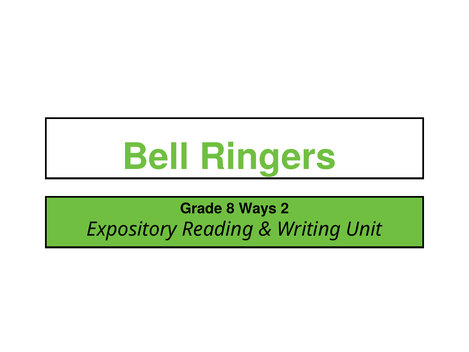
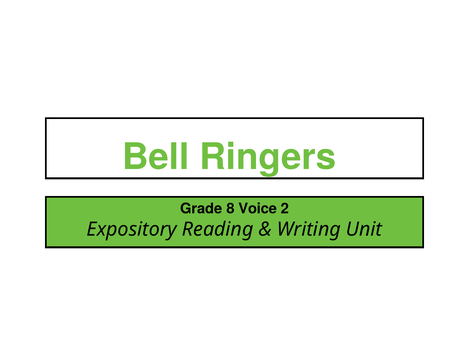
Ways: Ways -> Voice
